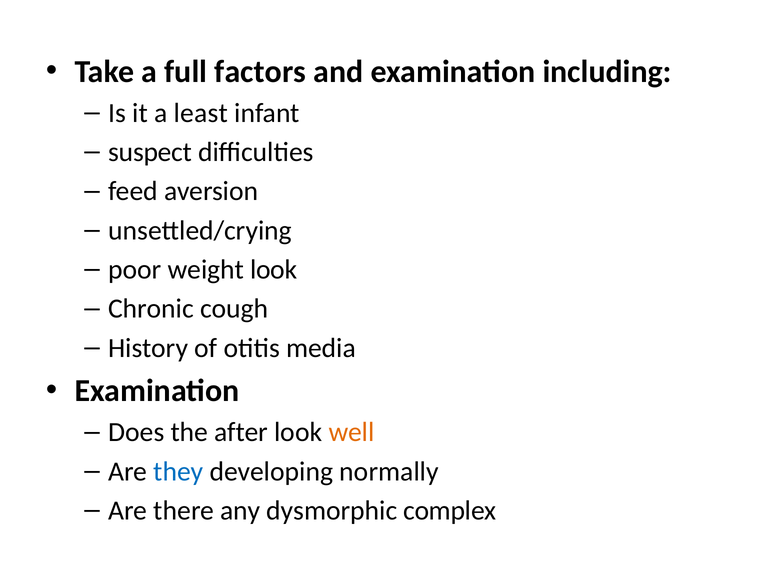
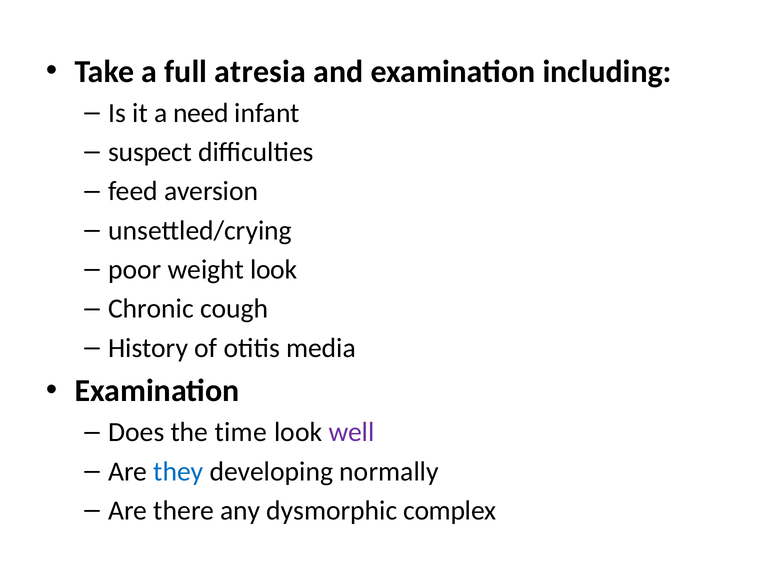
factors: factors -> atresia
least: least -> need
after: after -> time
well colour: orange -> purple
